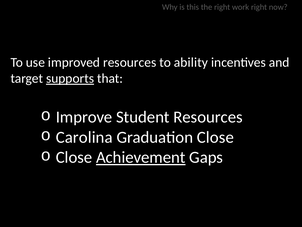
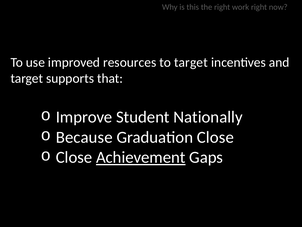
to ability: ability -> target
supports underline: present -> none
Student Resources: Resources -> Nationally
Carolina: Carolina -> Because
